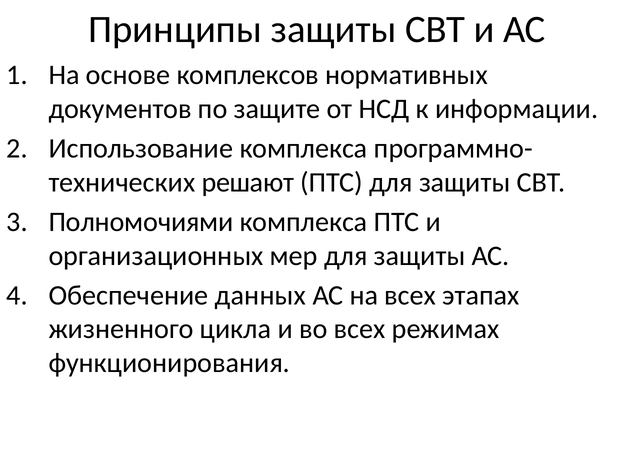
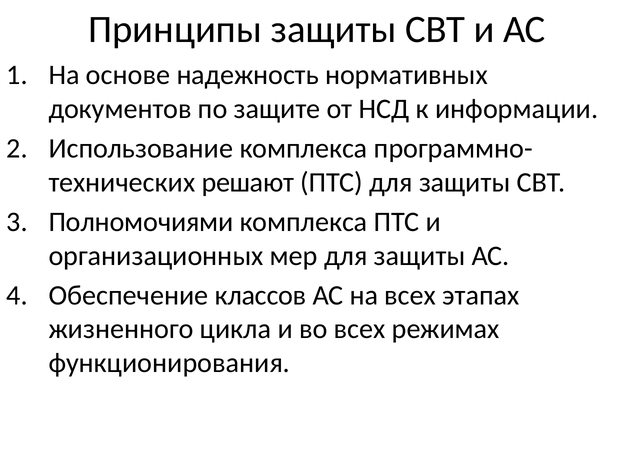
комплексов: комплексов -> надежность
данных: данных -> классов
